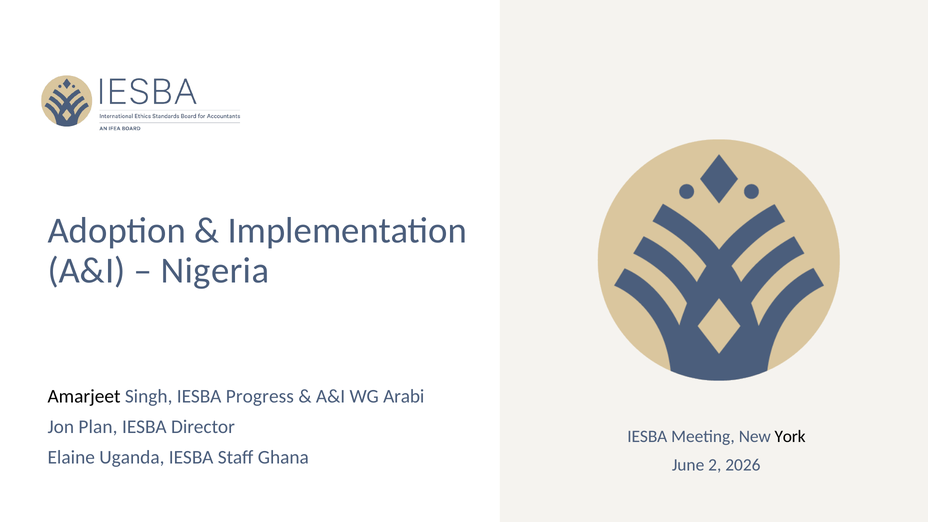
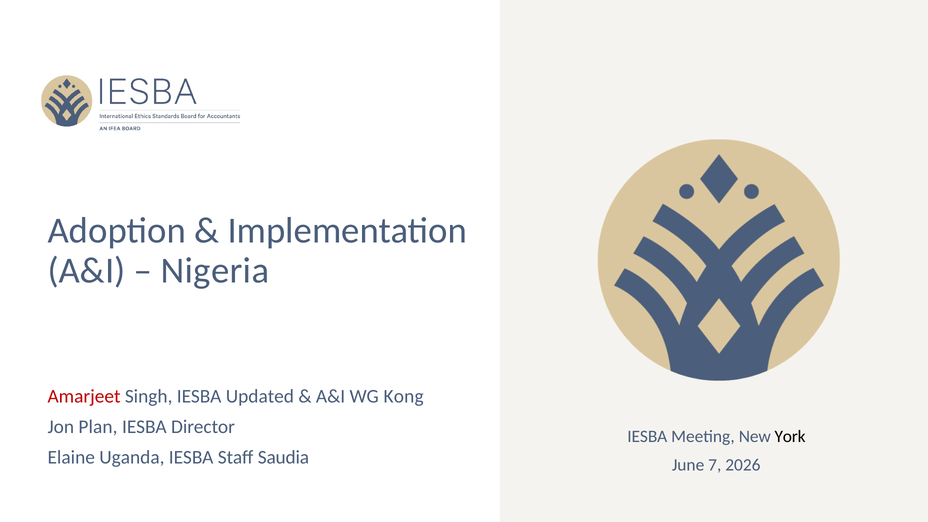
Amarjeet colour: black -> red
Progress: Progress -> Updated
Arabi: Arabi -> Kong
Ghana: Ghana -> Saudia
2: 2 -> 7
